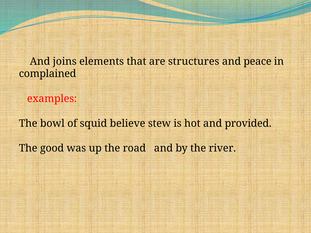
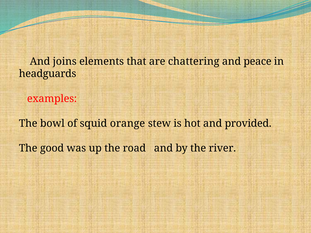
structures: structures -> chattering
complained: complained -> headguards
believe: believe -> orange
